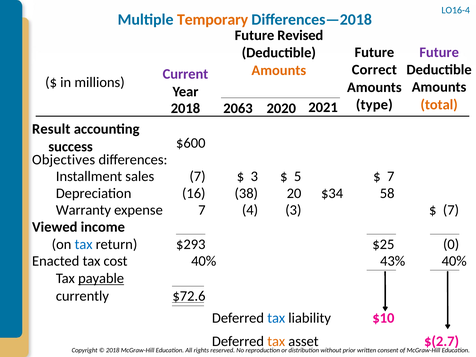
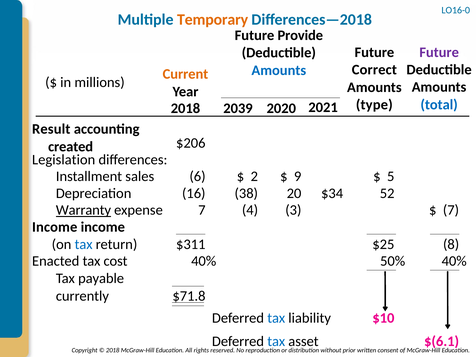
LO16-4: LO16-4 -> LO16-0
Revised: Revised -> Provide
Amounts at (279, 70) colour: orange -> blue
Current colour: purple -> orange
total colour: orange -> blue
2063: 2063 -> 2039
$600: $600 -> $206
success: success -> created
Objectives: Objectives -> Legislation
sales 7: 7 -> 6
3 at (254, 177): 3 -> 2
5: 5 -> 9
7 at (391, 177): 7 -> 5
58: 58 -> 52
Warranty underline: none -> present
Viewed at (55, 227): Viewed -> Income
$293: $293 -> $311
0: 0 -> 8
43%: 43% -> 50%
payable underline: present -> none
$72.6: $72.6 -> $71.8
tax at (276, 341) colour: orange -> blue
$(2.7: $(2.7 -> $(6.1
